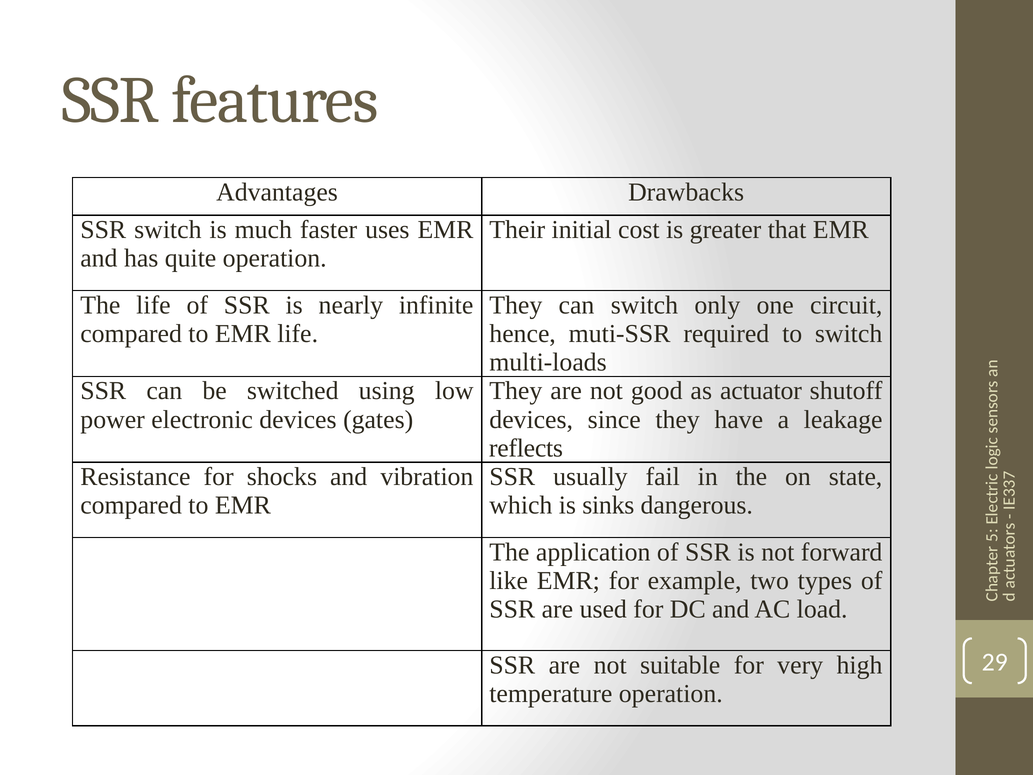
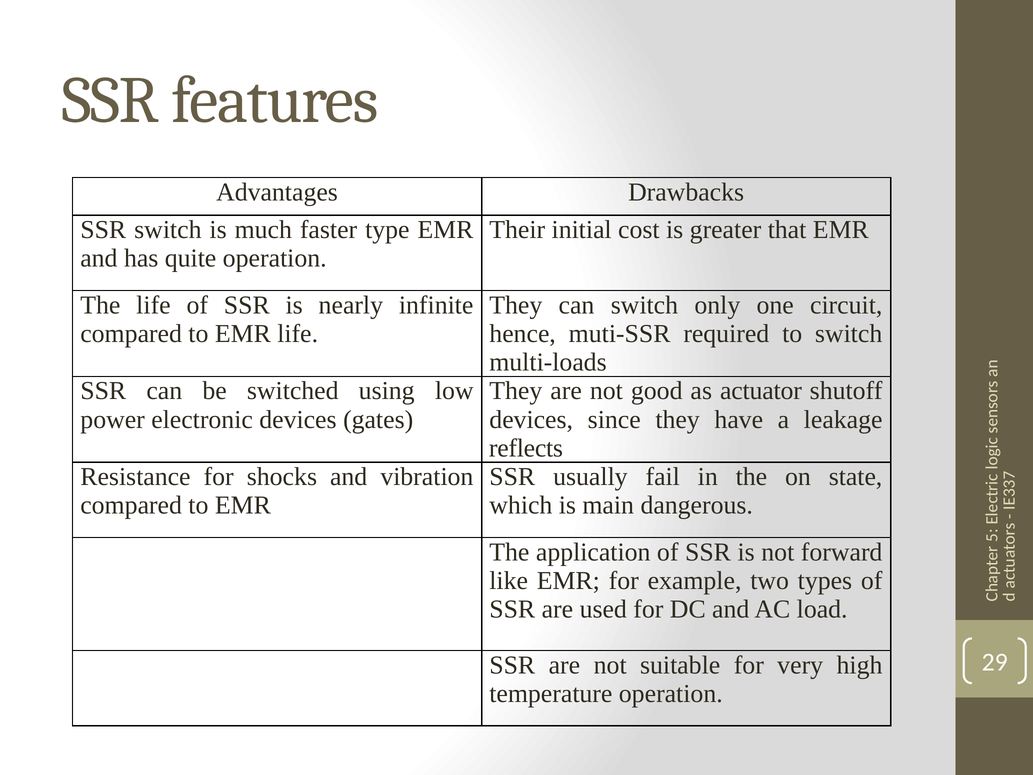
uses: uses -> type
sinks: sinks -> main
